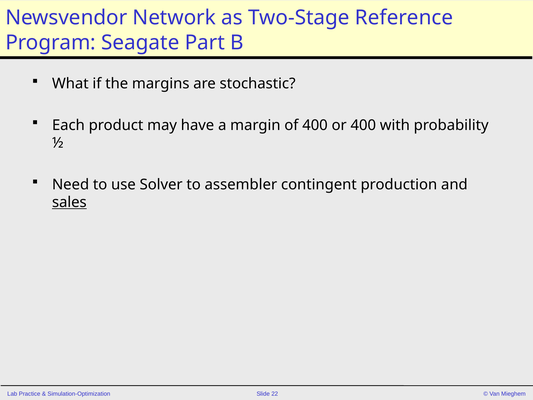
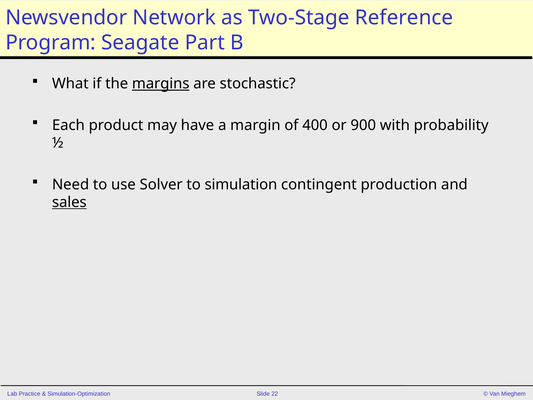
margins underline: none -> present
or 400: 400 -> 900
assembler: assembler -> simulation
